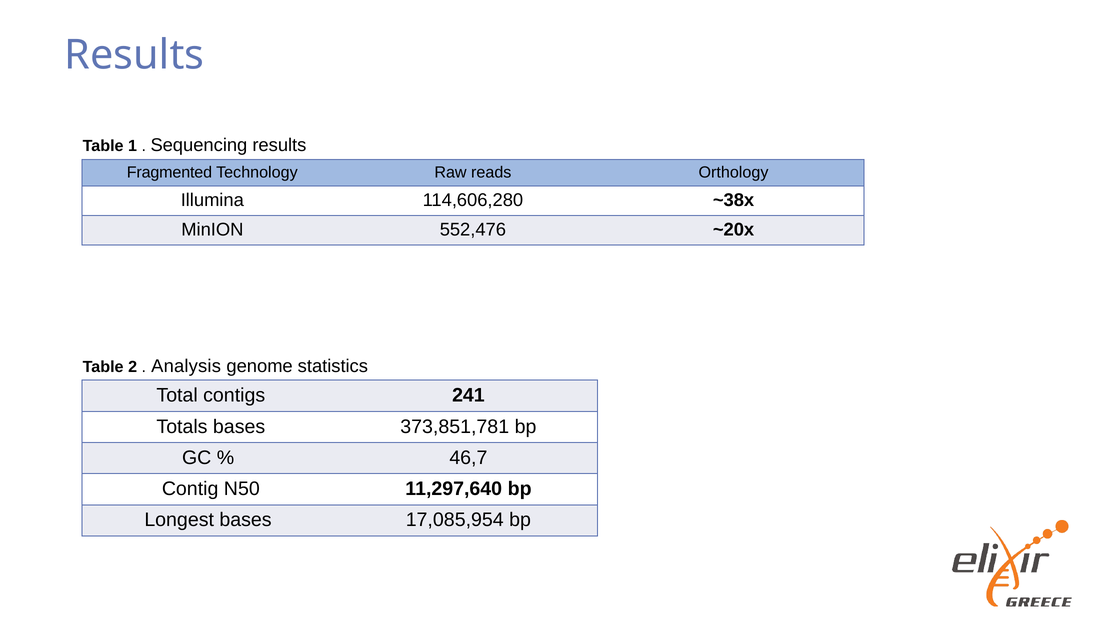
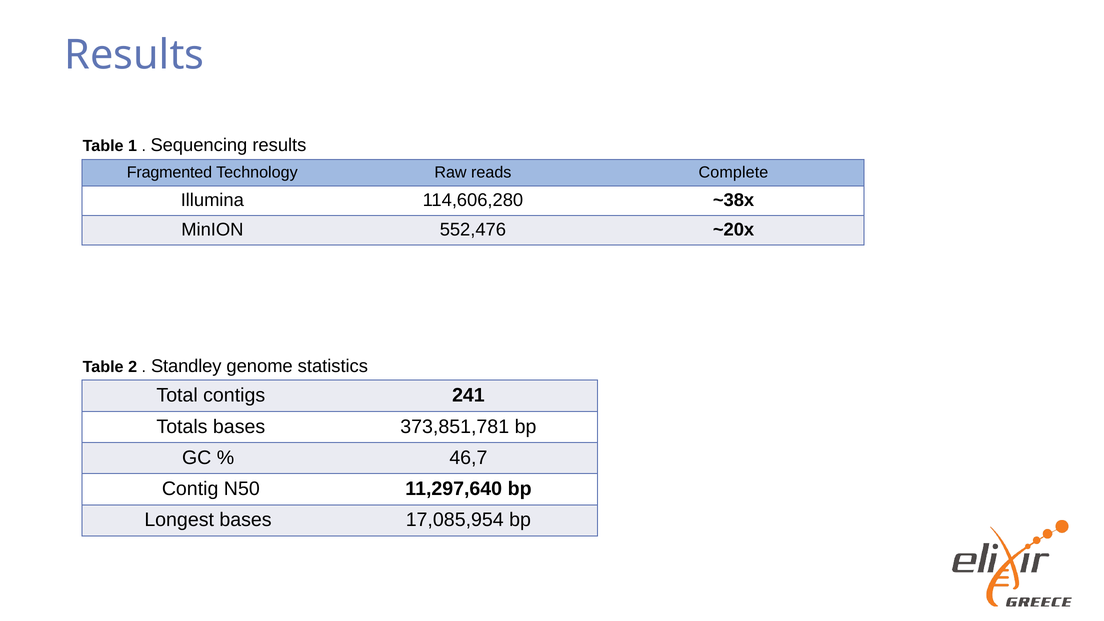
Orthology: Orthology -> Complete
Analysis: Analysis -> Standley
